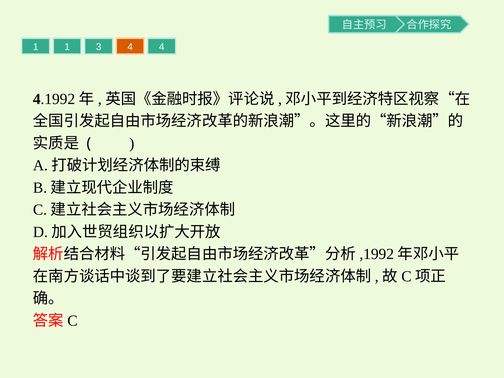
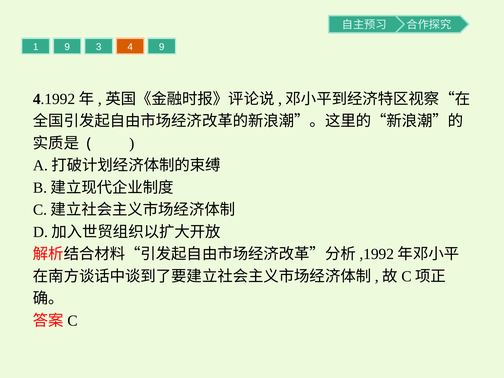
1 1: 1 -> 9
4 4: 4 -> 9
